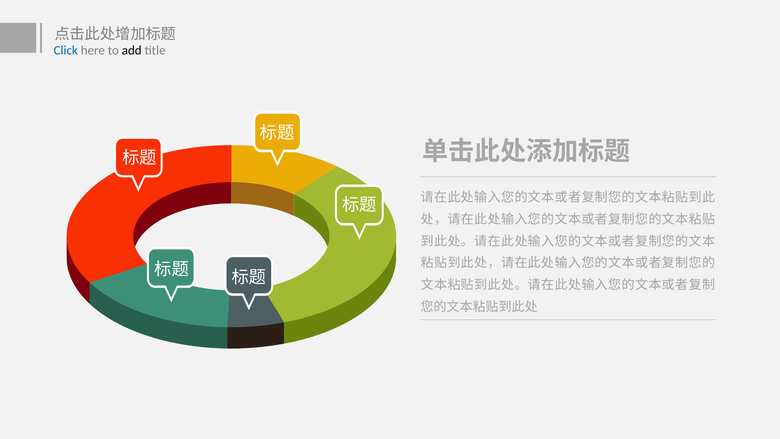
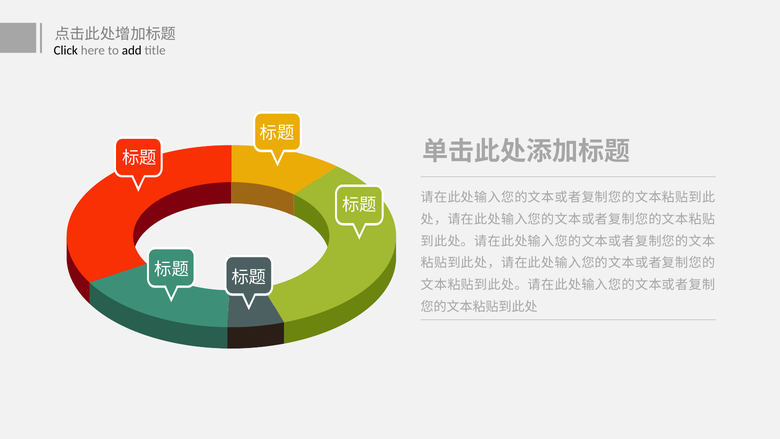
Click colour: blue -> black
